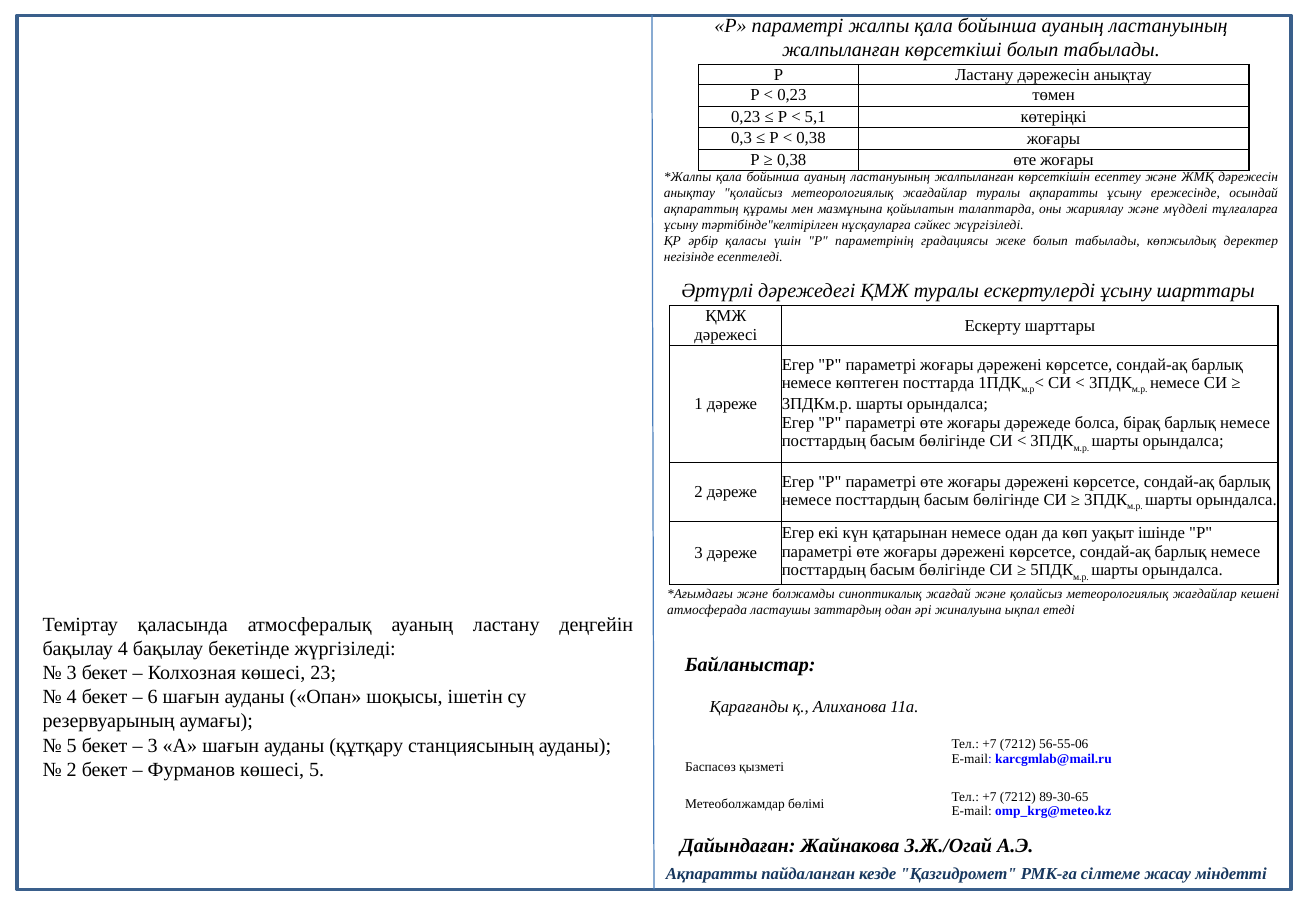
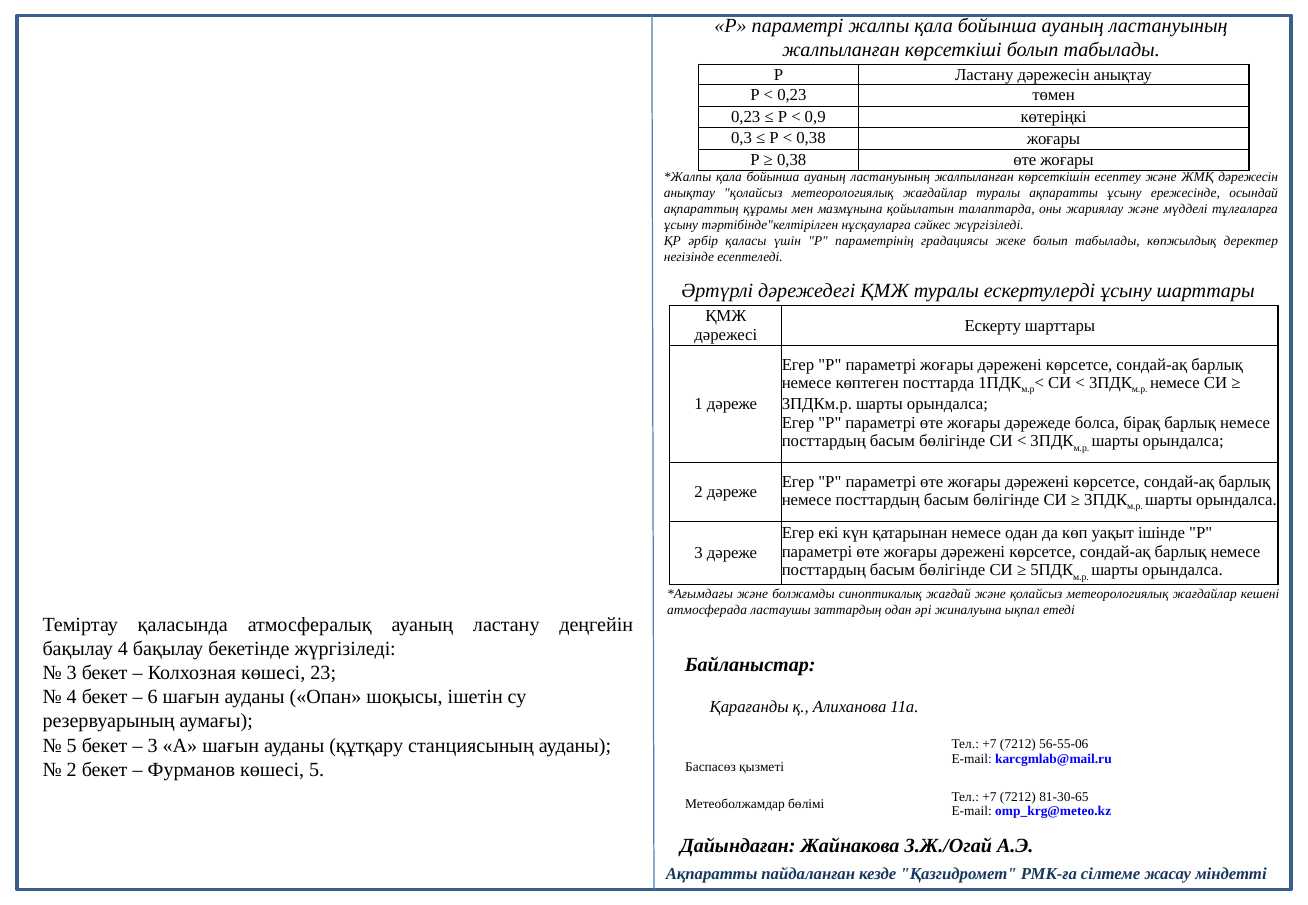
5,1: 5,1 -> 0,9
89-30-65: 89-30-65 -> 81-30-65
